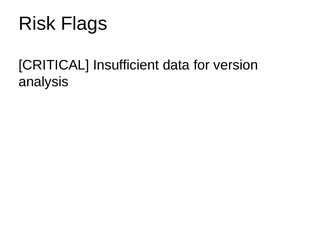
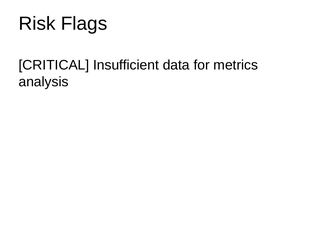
version: version -> metrics
